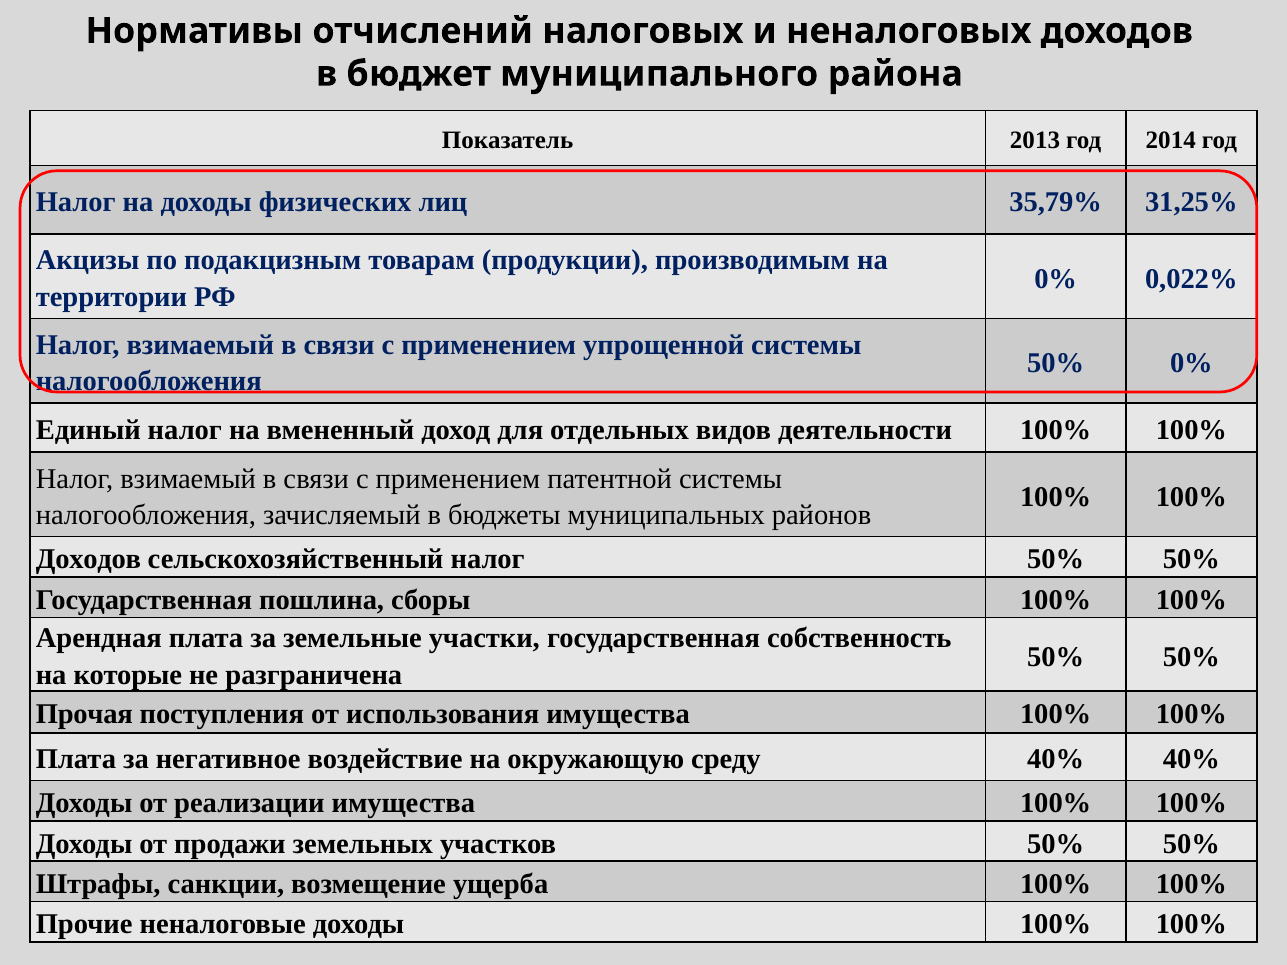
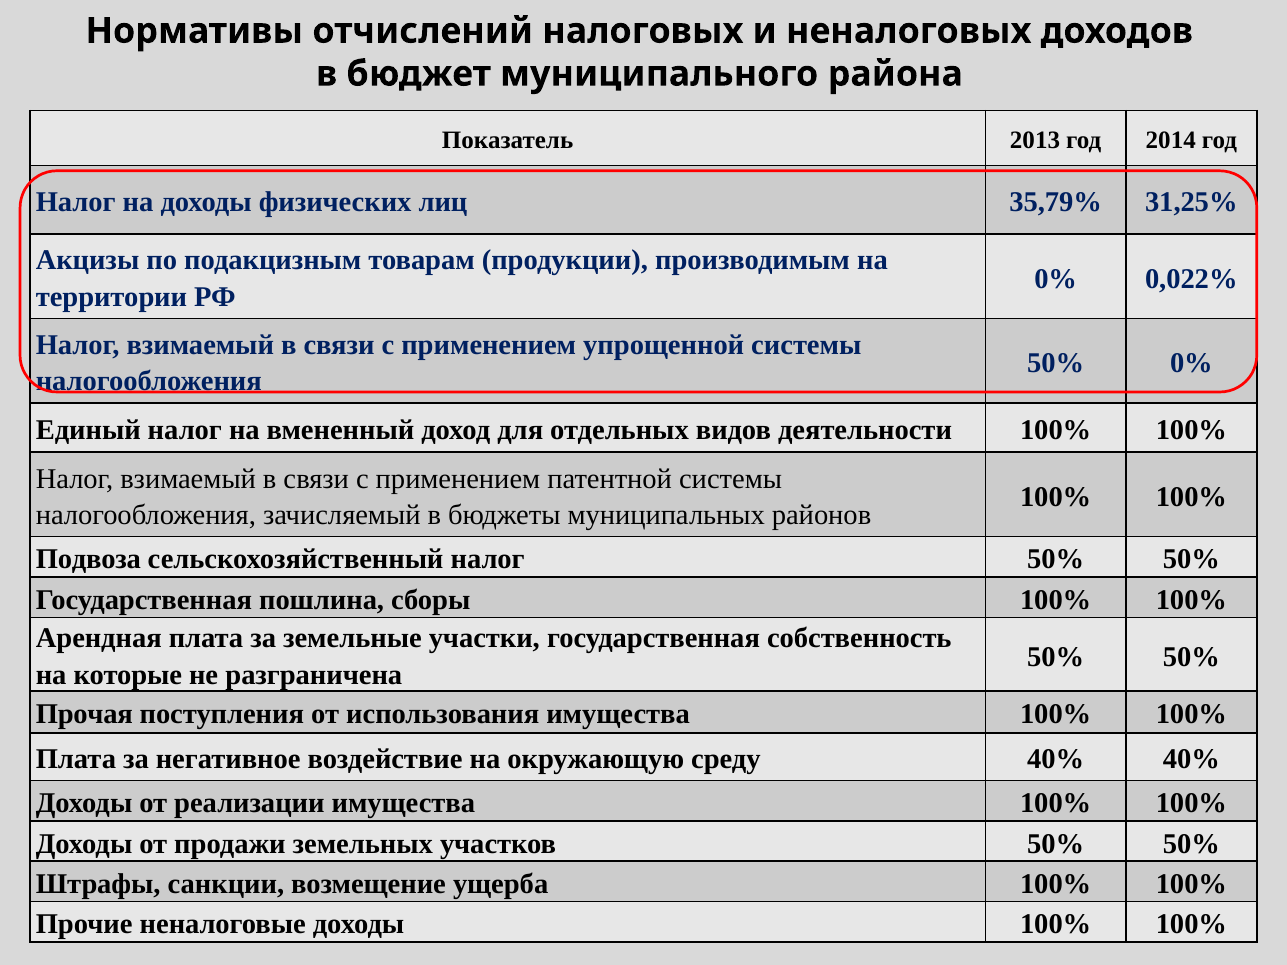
Доходов at (88, 560): Доходов -> Подвоза
